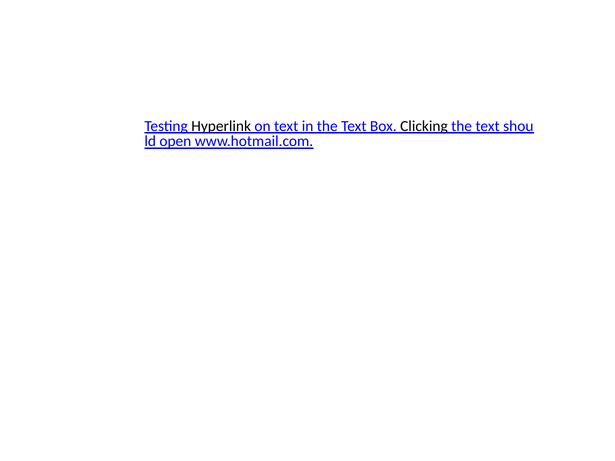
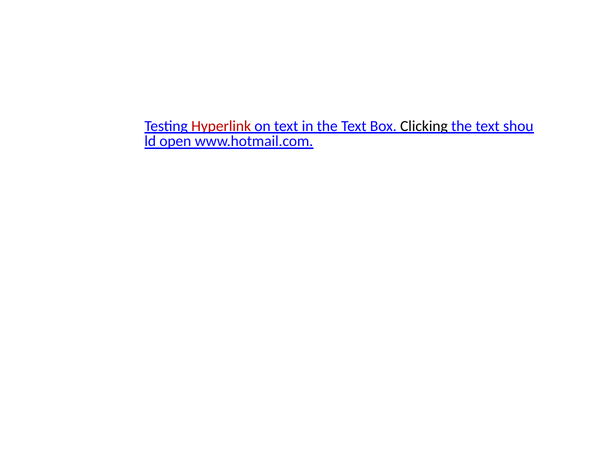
Hyperlink colour: black -> red
